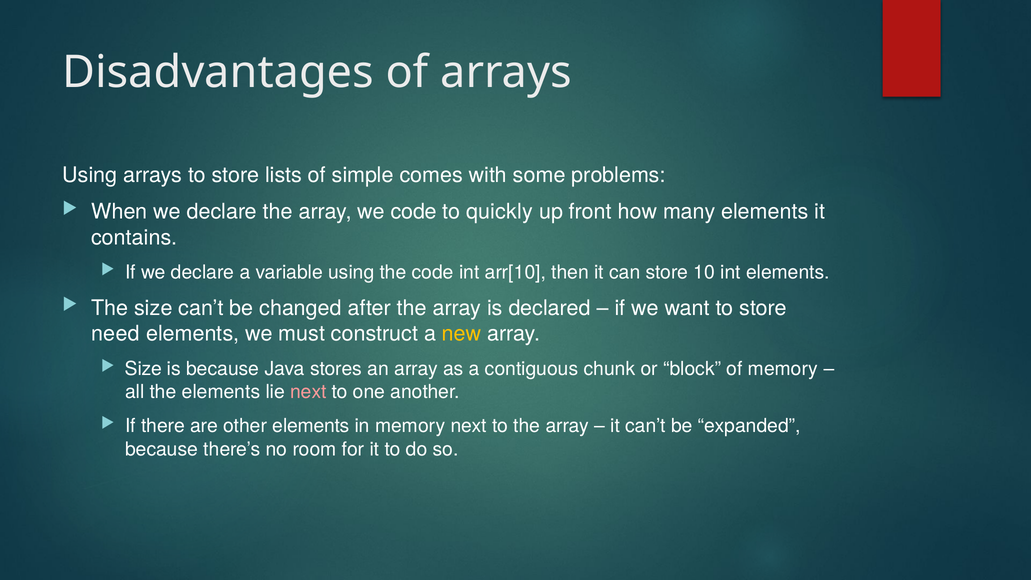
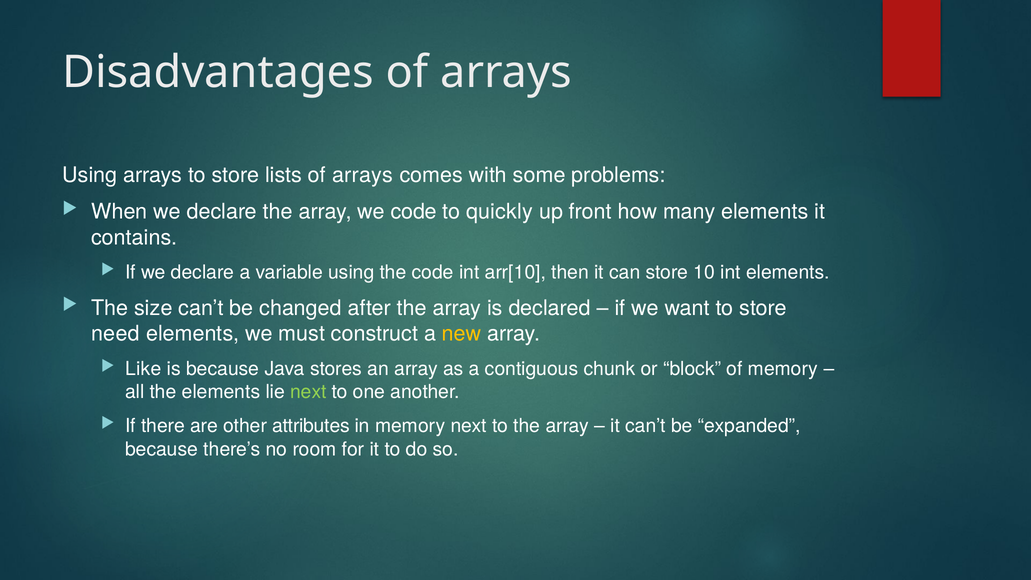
lists of simple: simple -> arrays
Size at (143, 369): Size -> Like
next at (308, 392) colour: pink -> light green
other elements: elements -> attributes
